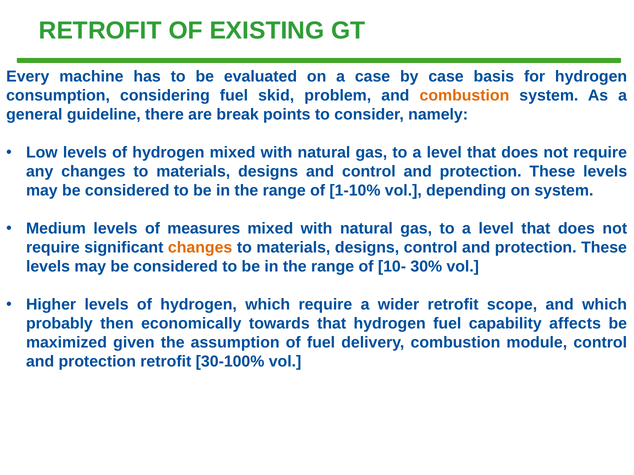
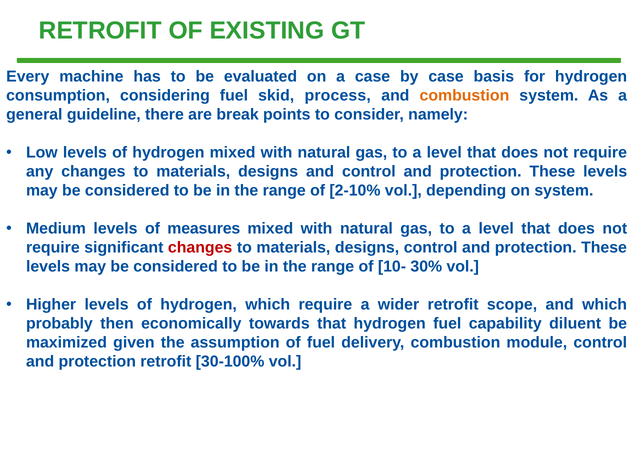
problem: problem -> process
1-10%: 1-10% -> 2-10%
changes at (200, 248) colour: orange -> red
affects: affects -> diluent
